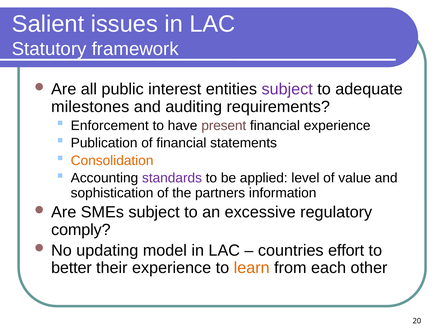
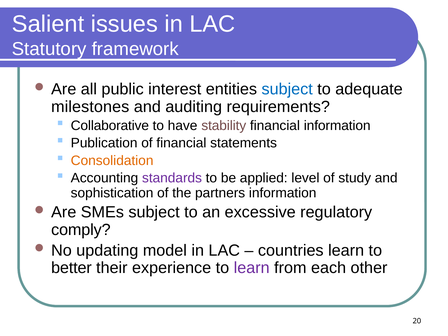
subject at (287, 89) colour: purple -> blue
Enforcement: Enforcement -> Collaborative
present: present -> stability
financial experience: experience -> information
value: value -> study
countries effort: effort -> learn
learn at (252, 268) colour: orange -> purple
